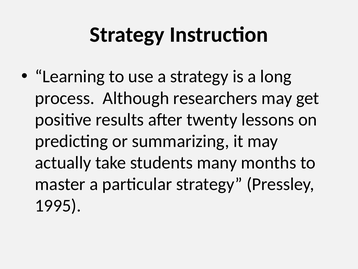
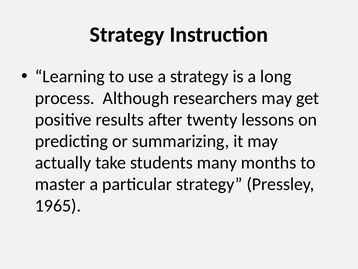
1995: 1995 -> 1965
